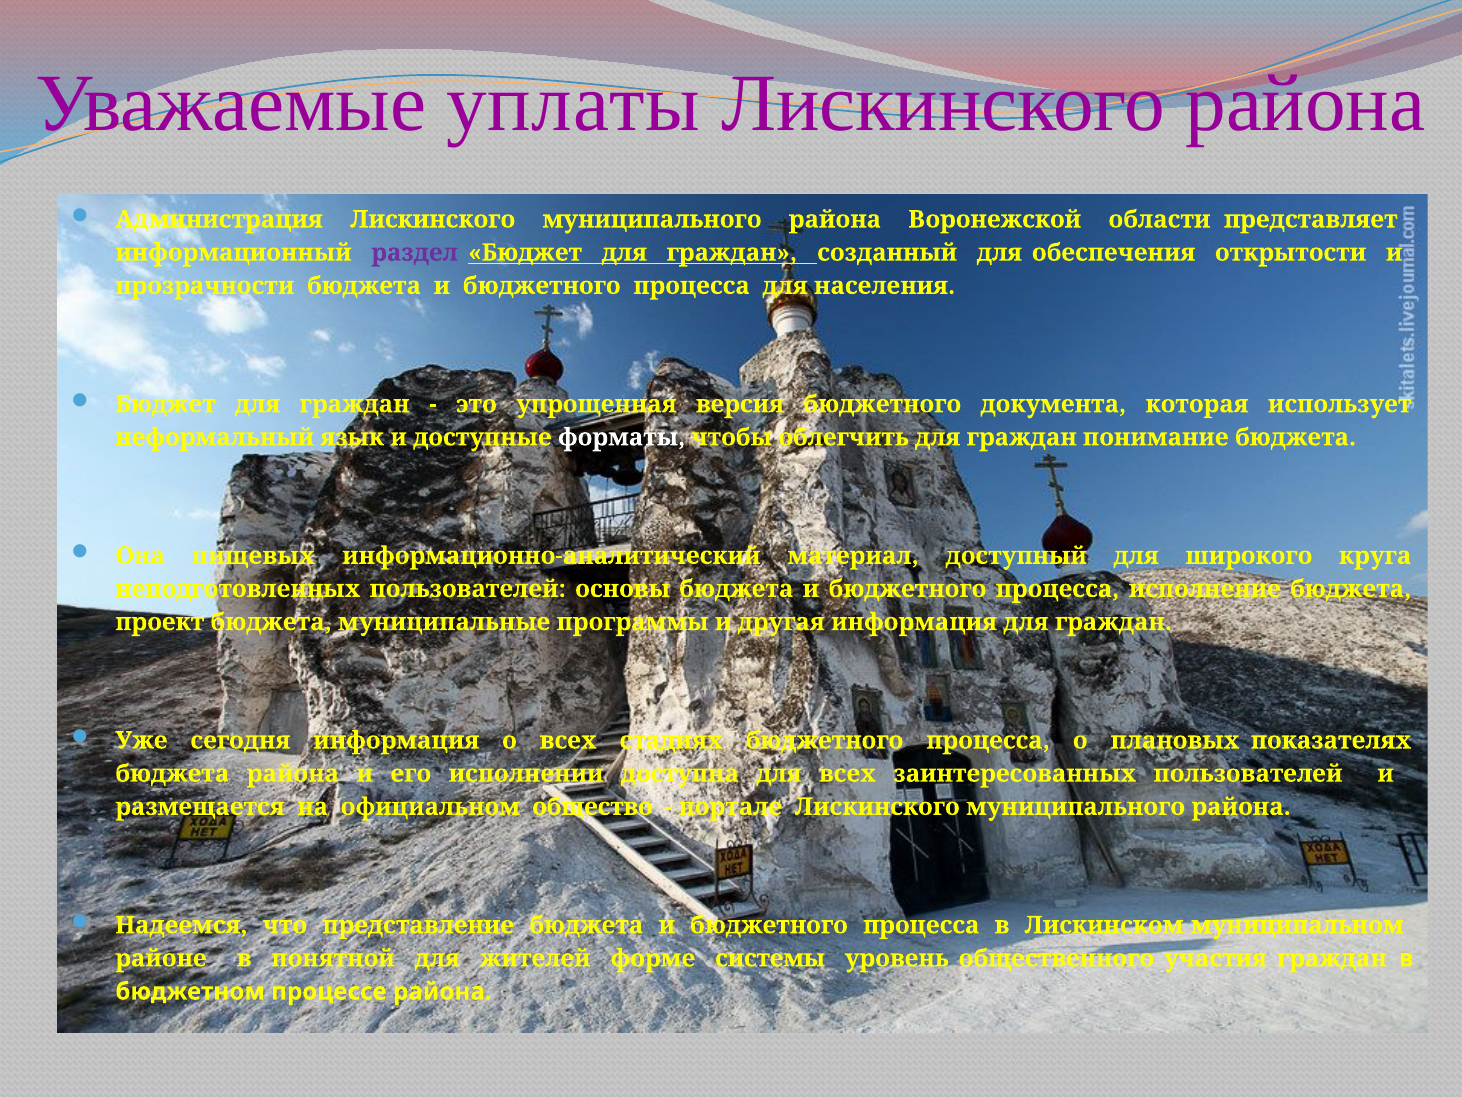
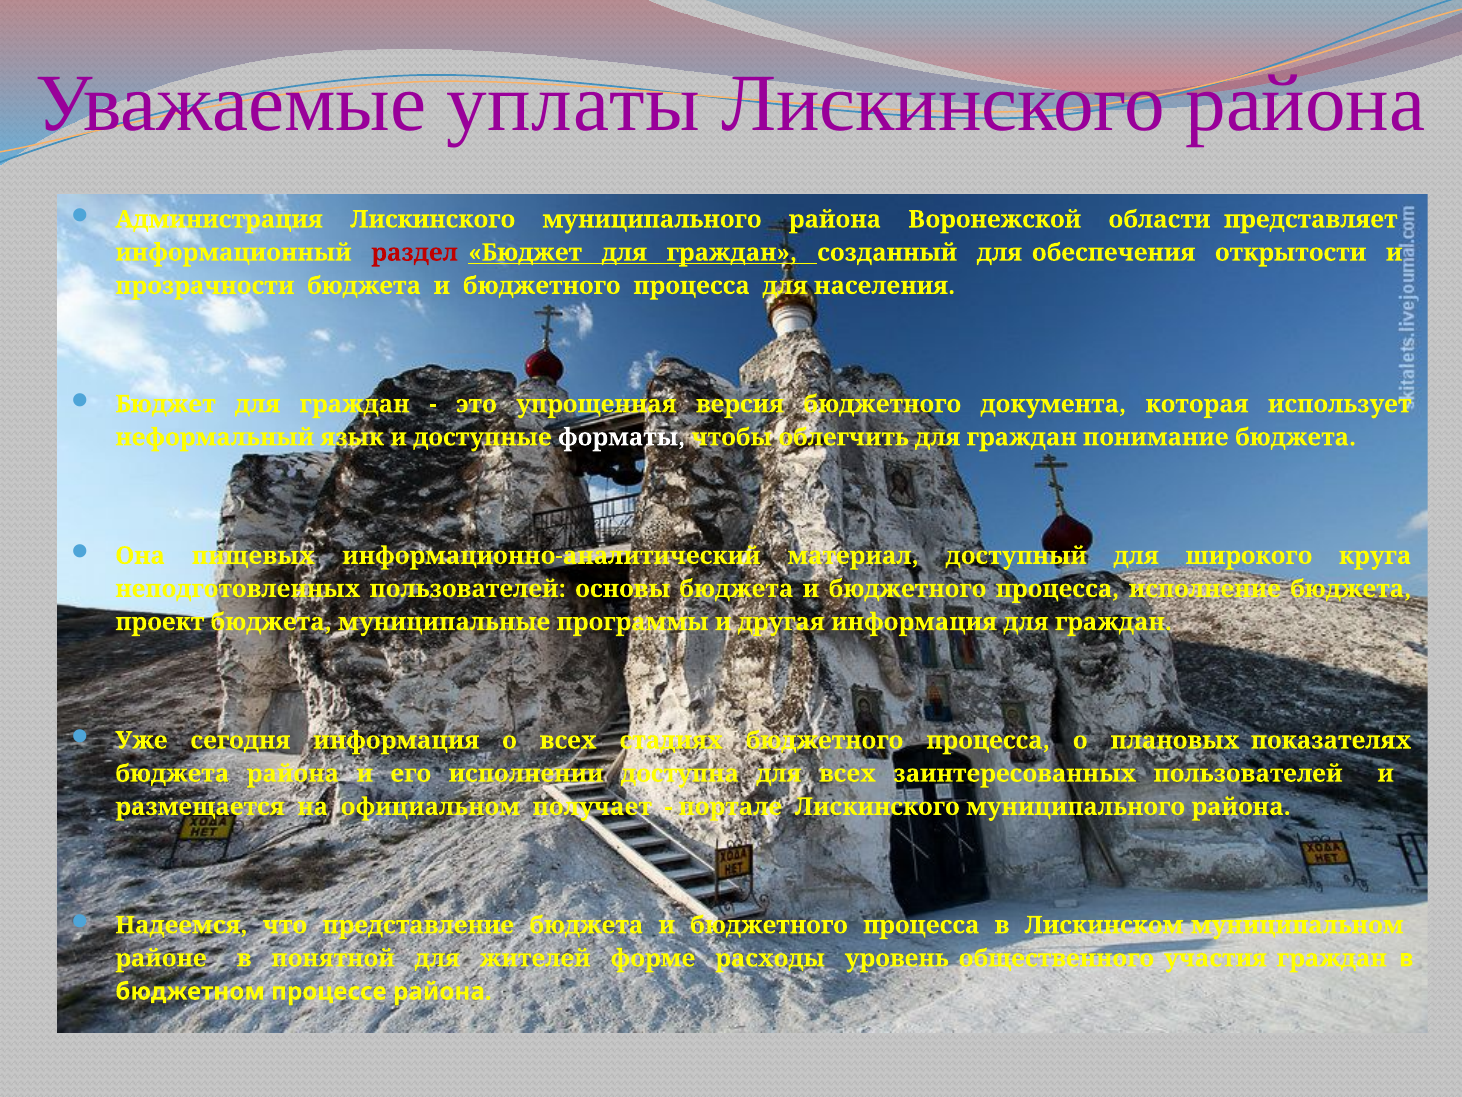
раздел colour: purple -> red
общество: общество -> получает
системы: системы -> расходы
